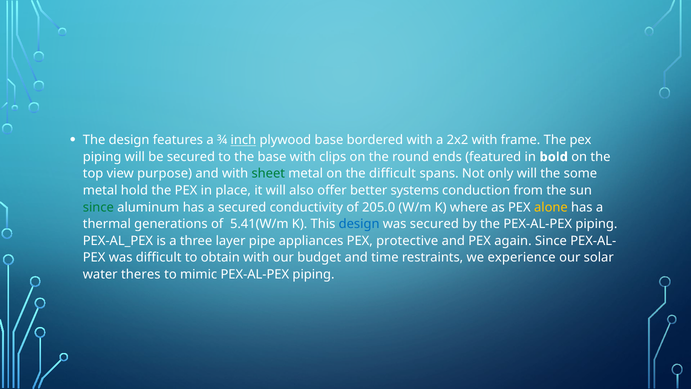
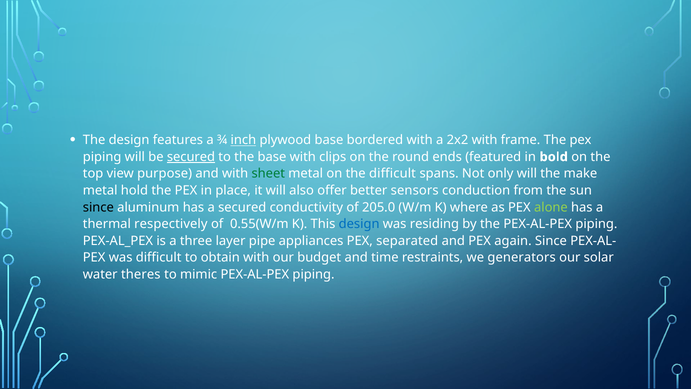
secured at (191, 157) underline: none -> present
some: some -> make
systems: systems -> sensors
since at (98, 207) colour: green -> black
alone colour: yellow -> light green
generations: generations -> respectively
5.41(W/m: 5.41(W/m -> 0.55(W/m
was secured: secured -> residing
protective: protective -> separated
experience: experience -> generators
